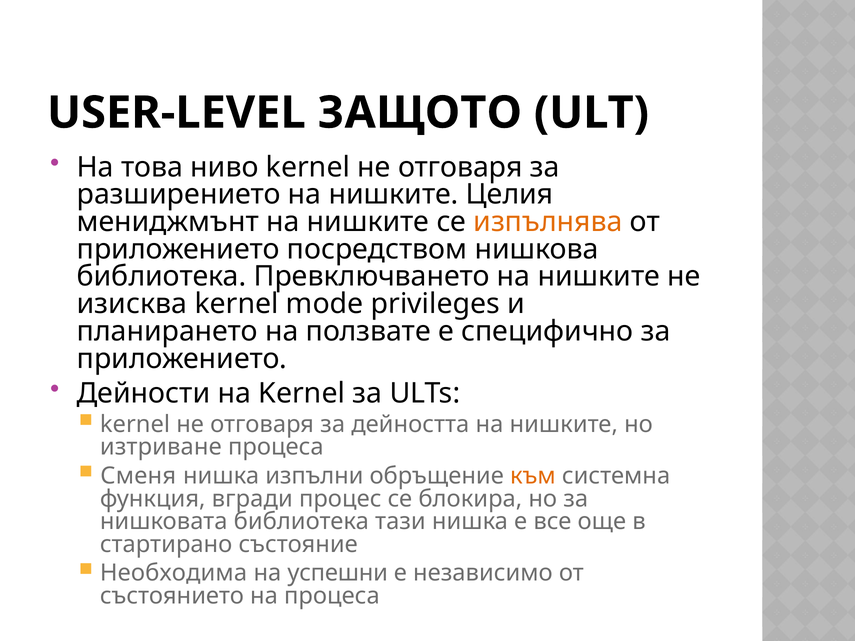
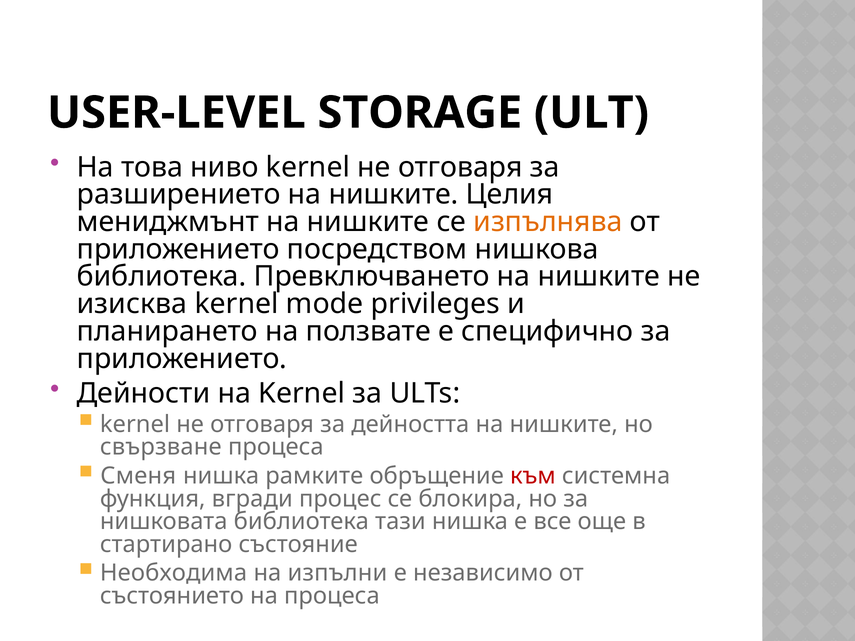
ЗАЩОТО: ЗАЩОТО -> STORAGE
изтриване: изтриване -> свързване
изпълни: изпълни -> рамките
към colour: orange -> red
успешни: успешни -> изпълни
